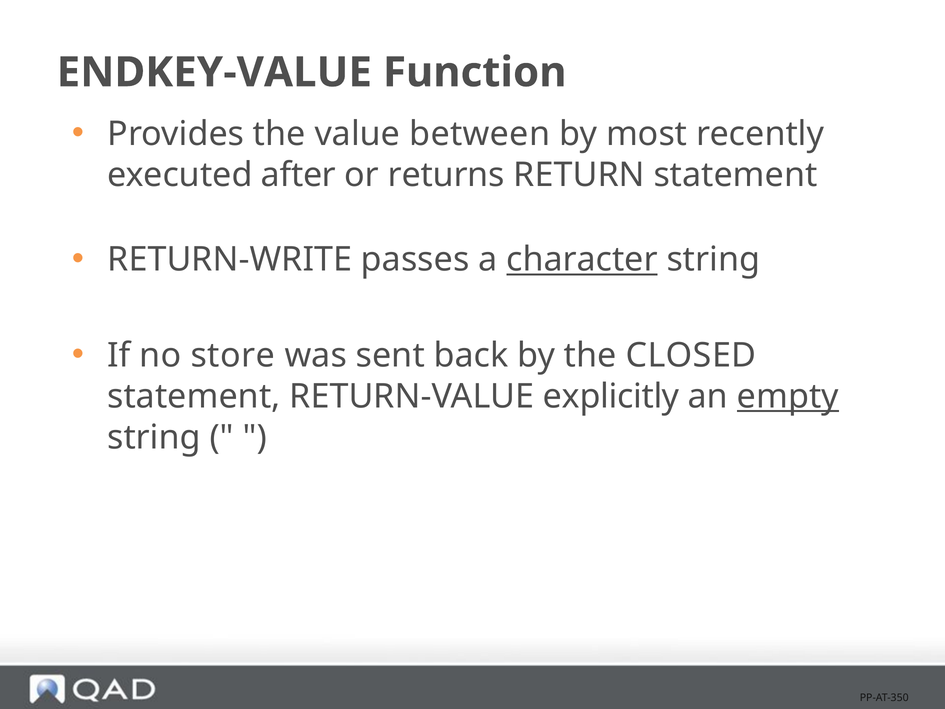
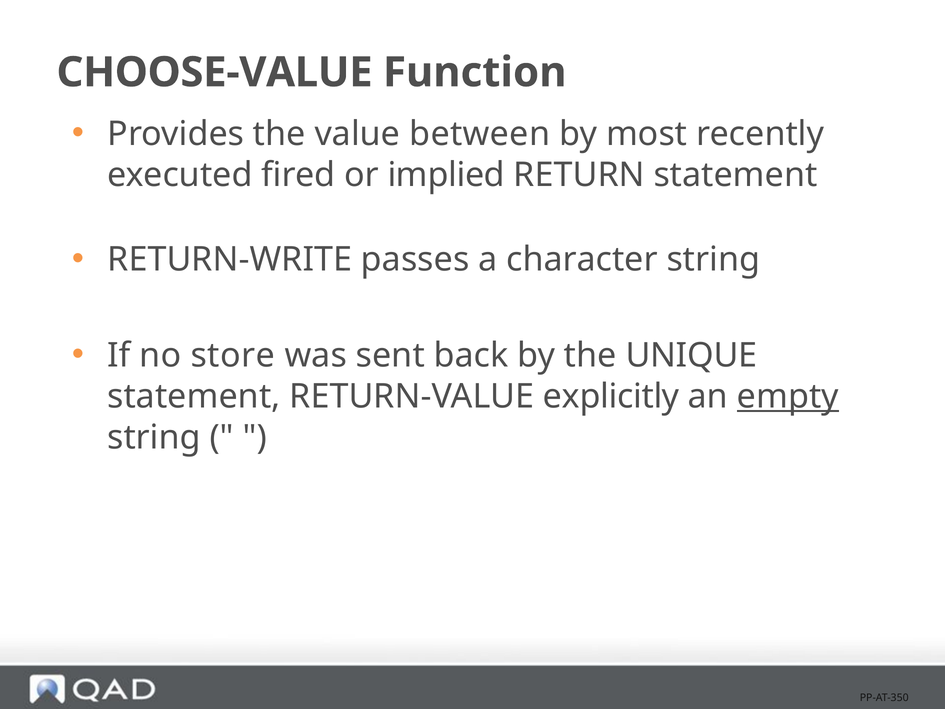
ENDKEY-VALUE: ENDKEY-VALUE -> CHOOSE-VALUE
after: after -> fired
returns: returns -> implied
character underline: present -> none
CLOSED: CLOSED -> UNIQUE
